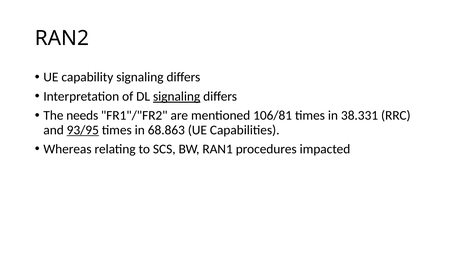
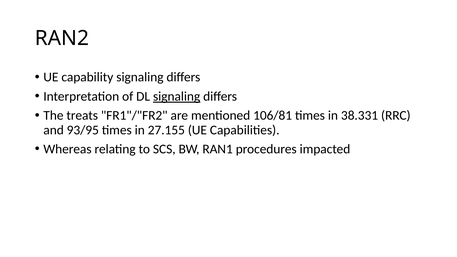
needs: needs -> treats
93/95 underline: present -> none
68.863: 68.863 -> 27.155
